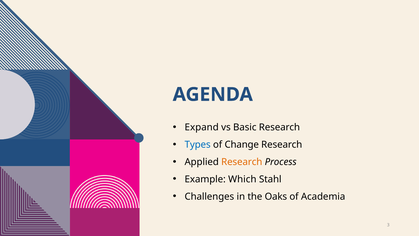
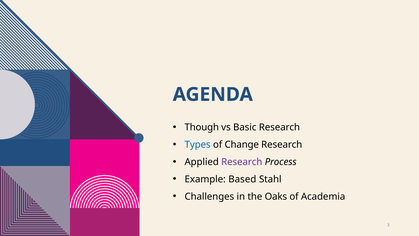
Expand: Expand -> Though
Research at (242, 162) colour: orange -> purple
Which: Which -> Based
